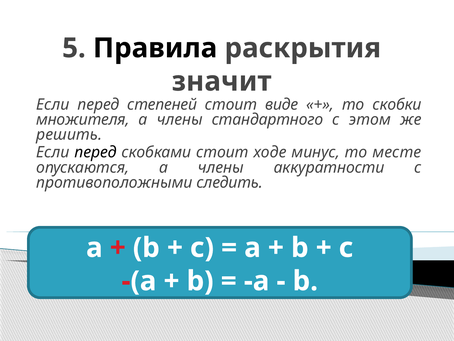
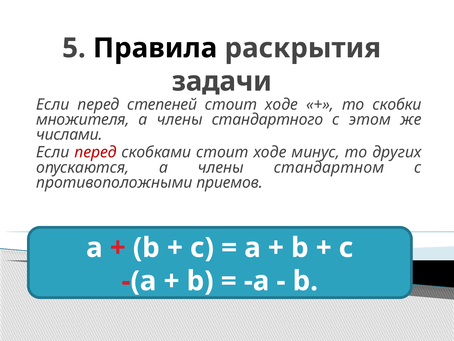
значит: значит -> задачи
виде at (282, 104): виде -> ходе
решить: решить -> числами
перед at (96, 152) colour: black -> red
месте: месте -> других
аккуратности: аккуратности -> стандартном
следить: следить -> приемов
